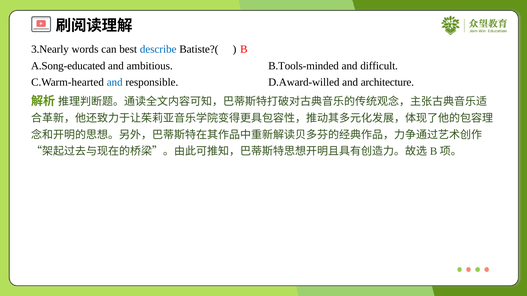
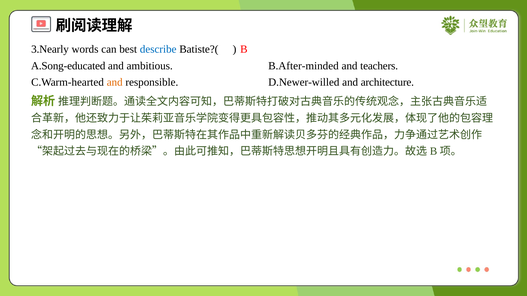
B.Tools-minded: B.Tools-minded -> B.After-minded
difficult: difficult -> teachers
and at (115, 82) colour: blue -> orange
D.Award-willed: D.Award-willed -> D.Newer-willed
